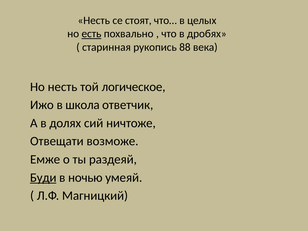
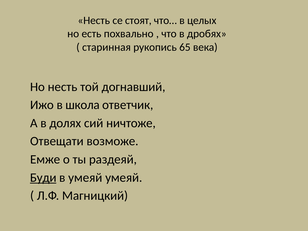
есть underline: present -> none
88: 88 -> 65
логическое: логическое -> догнавший
в ночью: ночью -> умеяй
